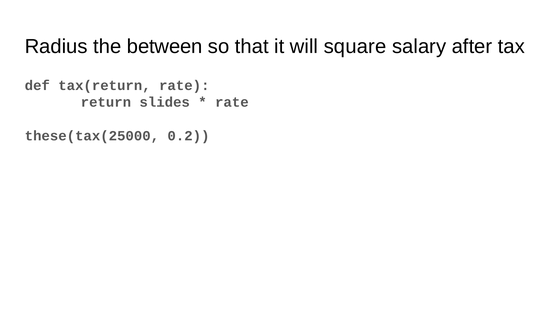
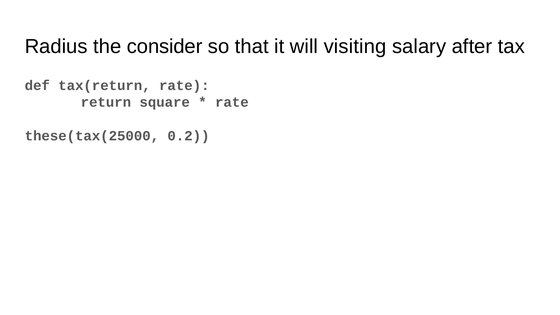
between: between -> consider
square: square -> visiting
slides: slides -> square
